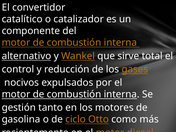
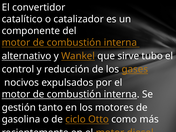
total: total -> tubo
